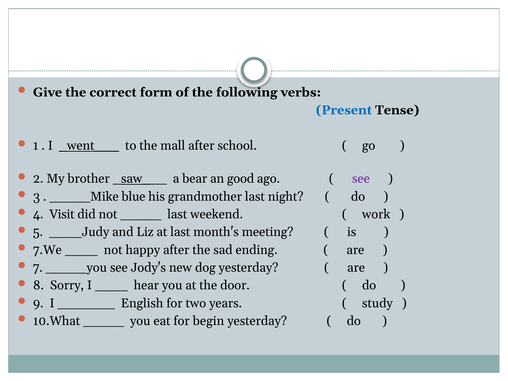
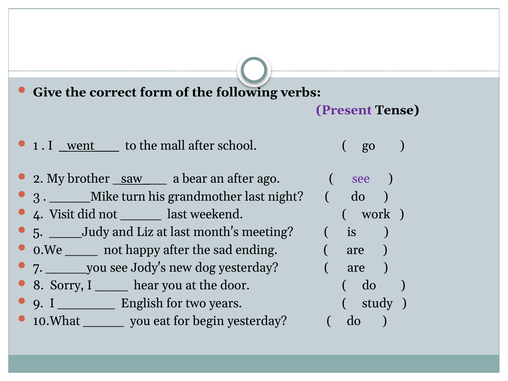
Present colour: blue -> purple
an good: good -> after
blue: blue -> turn
7.We: 7.We -> 0.We
